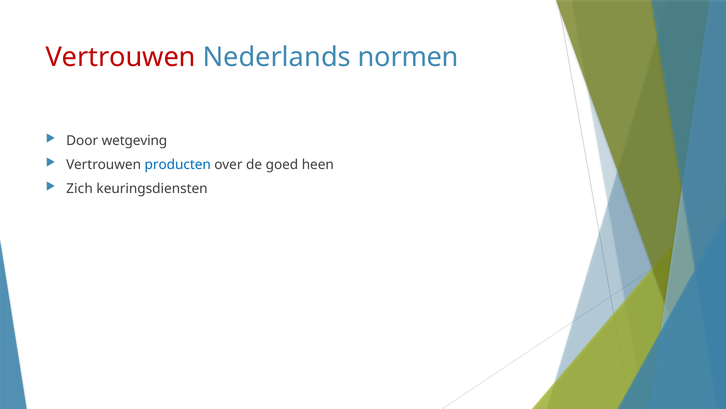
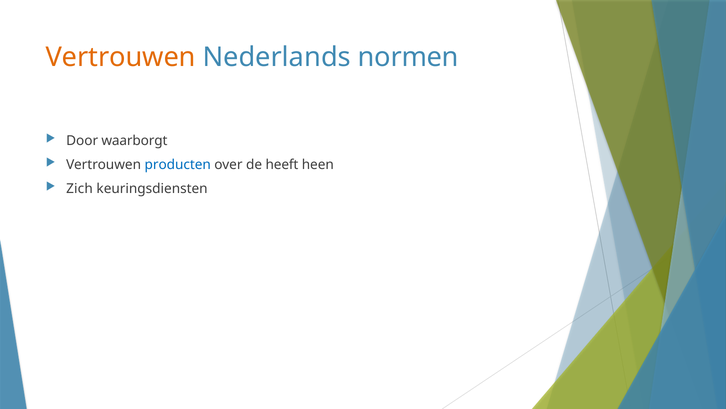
Vertrouwen at (121, 57) colour: red -> orange
wetgeving: wetgeving -> waarborgt
goed: goed -> heeft
